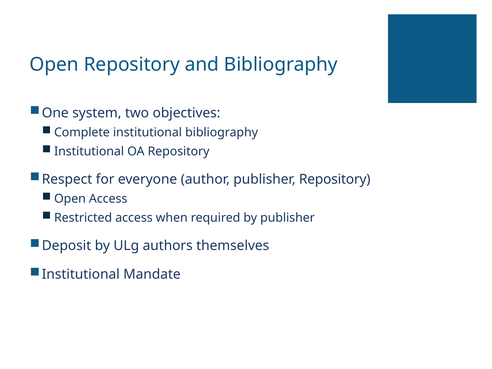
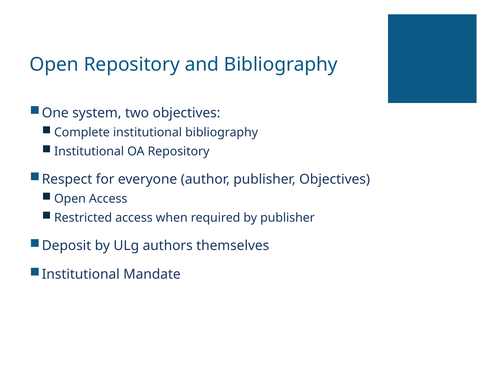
publisher Repository: Repository -> Objectives
